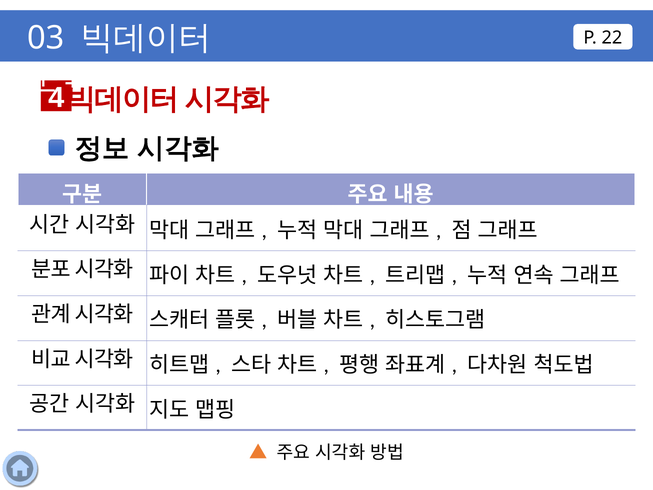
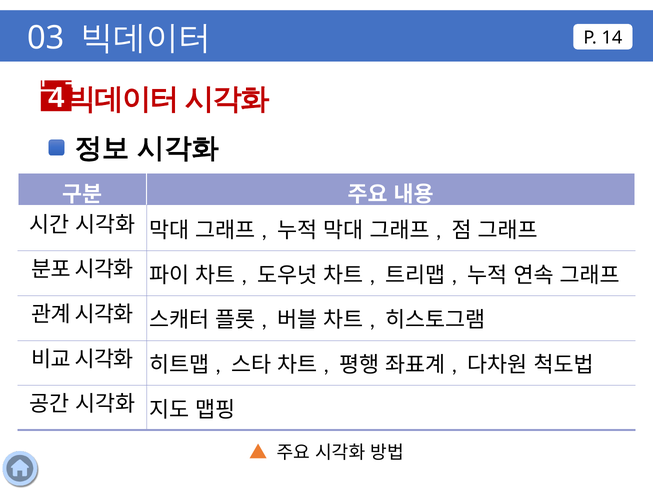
22: 22 -> 14
